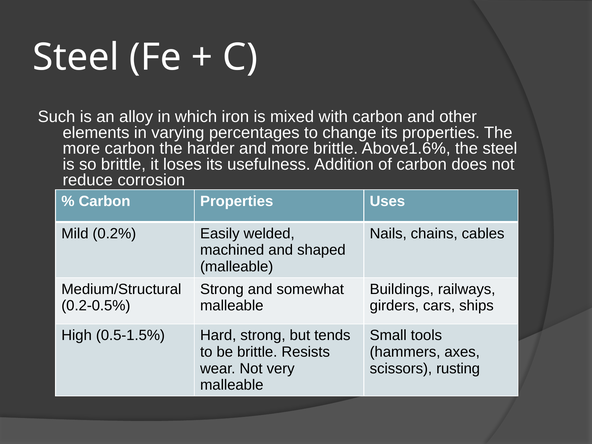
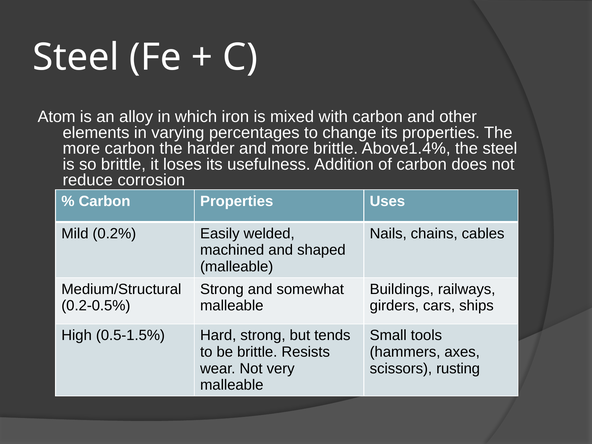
Such: Such -> Atom
Above1.6%: Above1.6% -> Above1.4%
